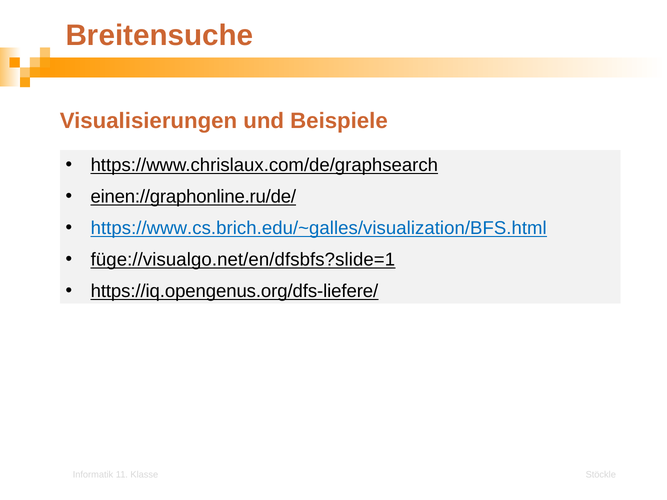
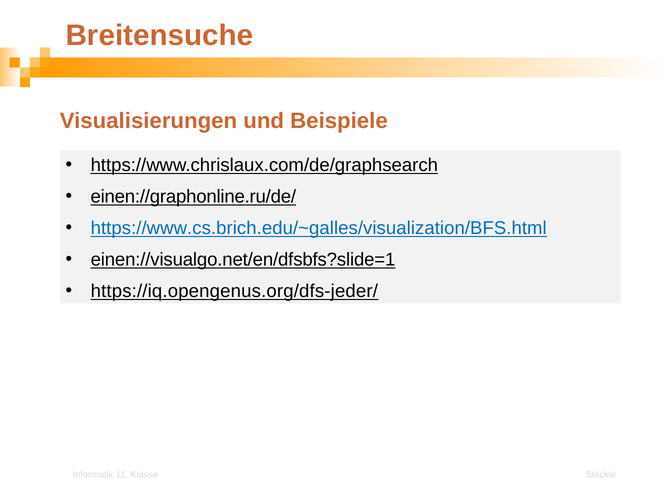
füge://visualgo.net/en/dfsbfs?slide=1: füge://visualgo.net/en/dfsbfs?slide=1 -> einen://visualgo.net/en/dfsbfs?slide=1
https://iq.opengenus.org/dfs-liefere/: https://iq.opengenus.org/dfs-liefere/ -> https://iq.opengenus.org/dfs-jeder/
